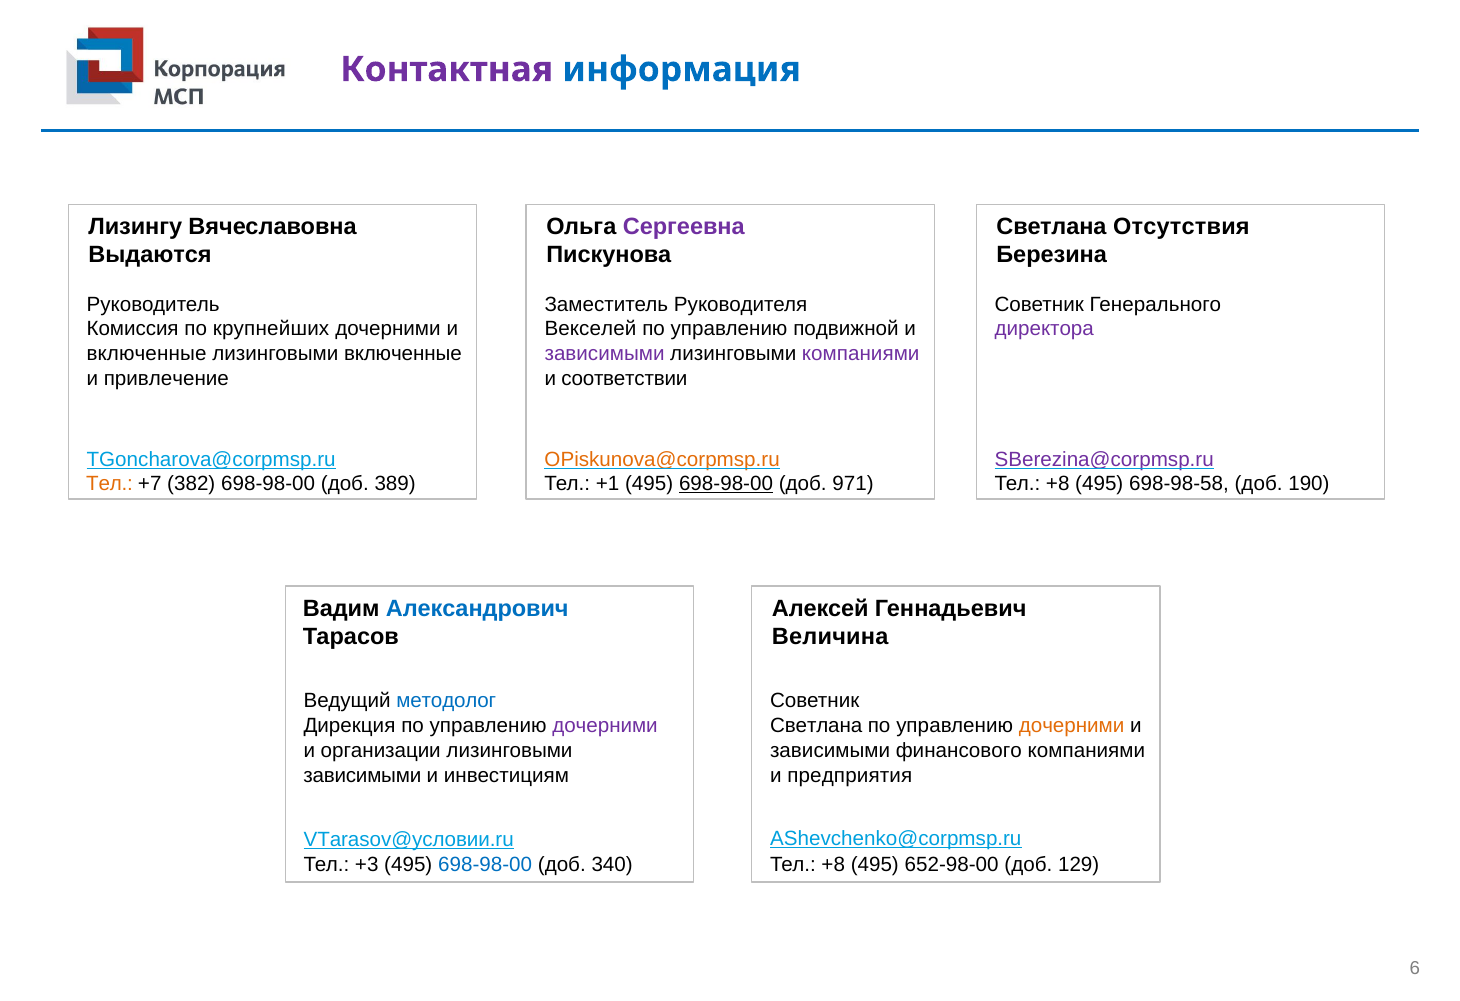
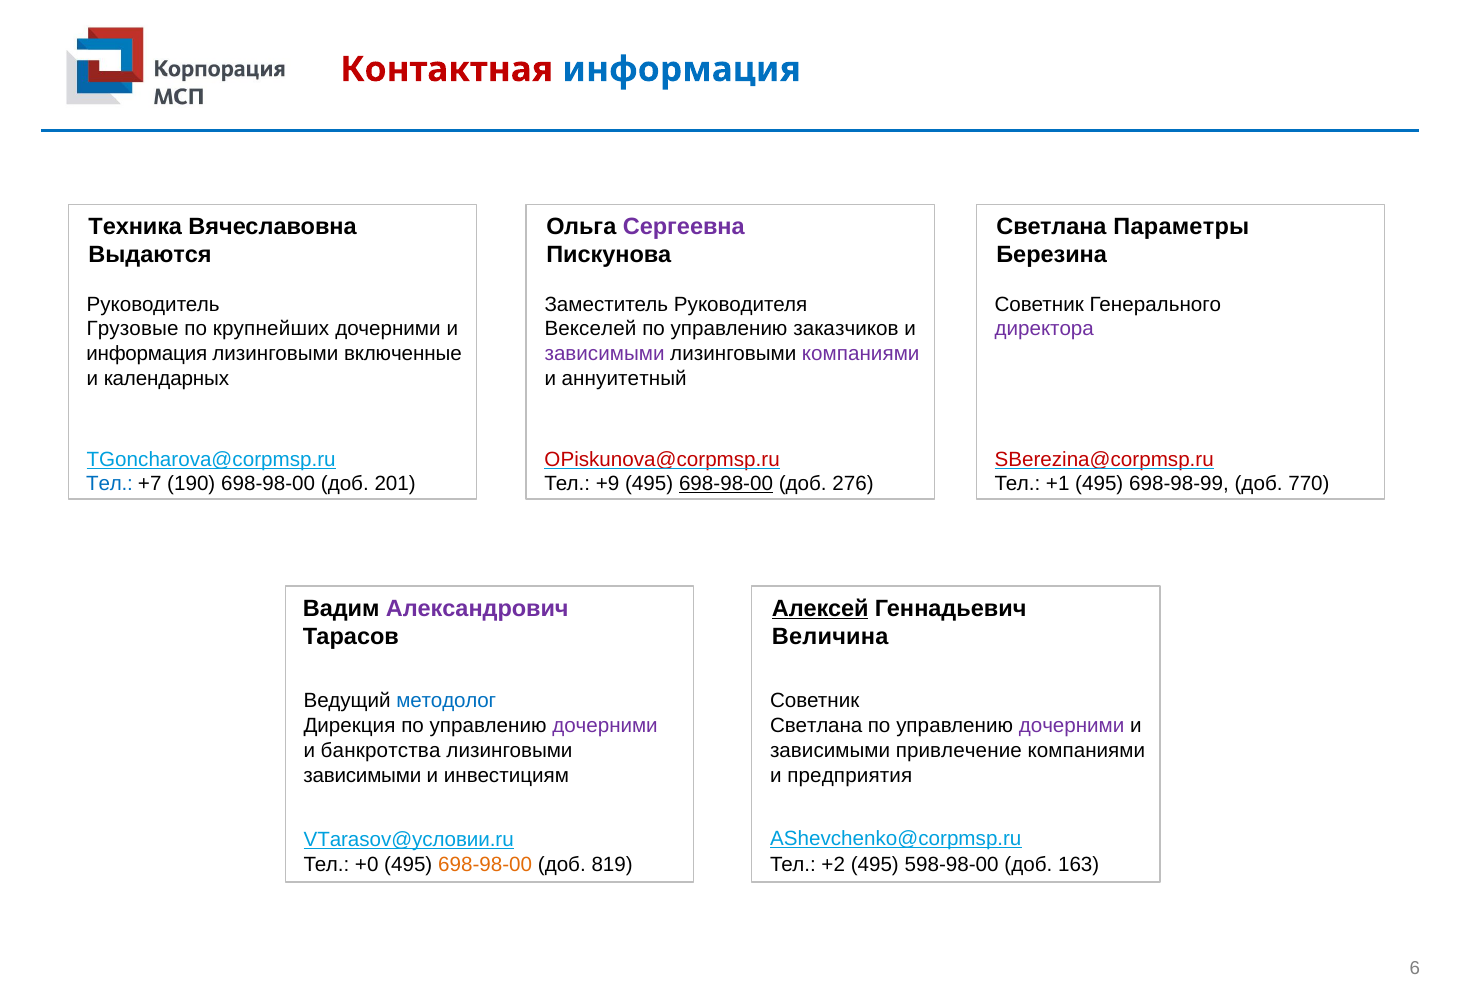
Контактная colour: purple -> red
Лизингу: Лизингу -> Техника
Отсутствия: Отсутствия -> Параметры
Комиссия: Комиссия -> Грузовые
подвижной: подвижной -> заказчиков
включенные at (147, 354): включенные -> информация
привлечение: привлечение -> календарных
соответствии: соответствии -> аннуитетный
OPiskunova@corpmsp.ru colour: orange -> red
SBerezina@corpmsp.ru colour: purple -> red
Тел at (110, 484) colour: orange -> blue
382: 382 -> 190
389: 389 -> 201
+1: +1 -> +9
971: 971 -> 276
+8 at (1058, 484): +8 -> +1
698-98-58: 698-98-58 -> 698-98-99
190: 190 -> 770
Александрович colour: blue -> purple
Алексей underline: none -> present
дочерними at (1072, 726) colour: orange -> purple
организации: организации -> банкротства
финансового: финансового -> привлечение
+3: +3 -> +0
698-98-00 at (485, 865) colour: blue -> orange
340: 340 -> 819
+8 at (833, 865): +8 -> +2
652-98-00: 652-98-00 -> 598-98-00
129: 129 -> 163
